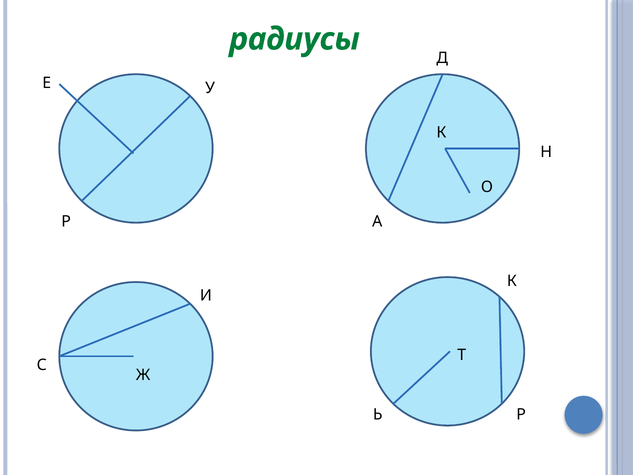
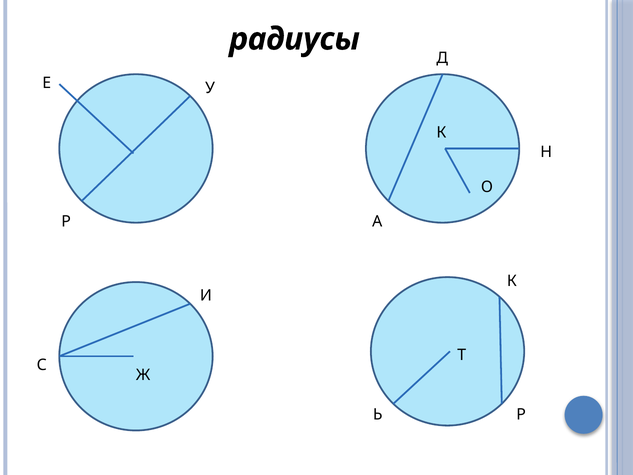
радиусы colour: green -> black
